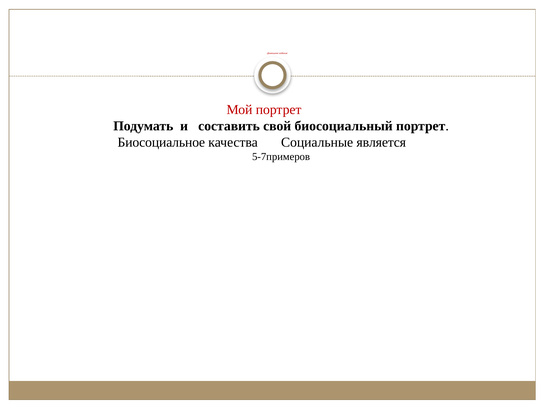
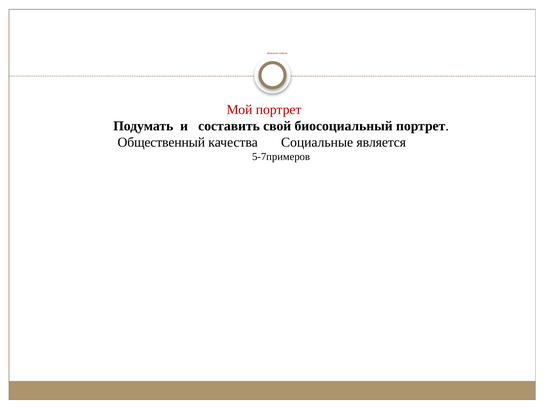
Биосоциальное: Биосоциальное -> Общественный
